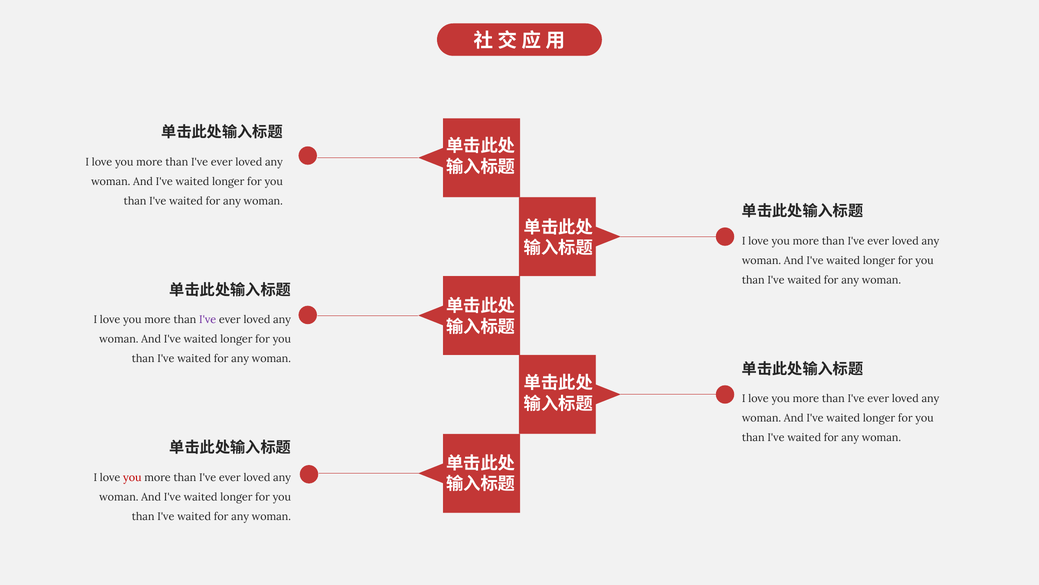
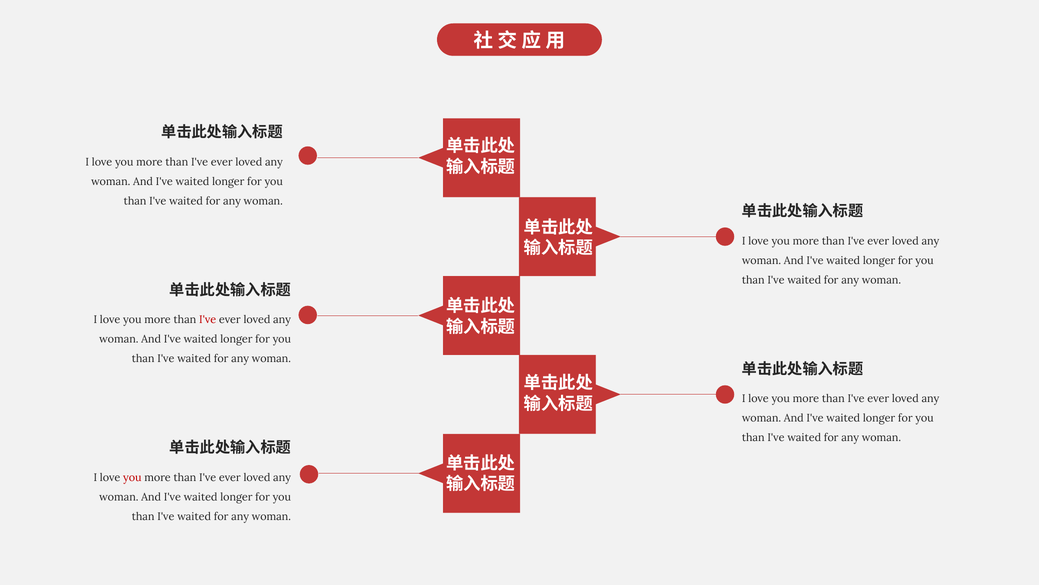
I've at (208, 320) colour: purple -> red
